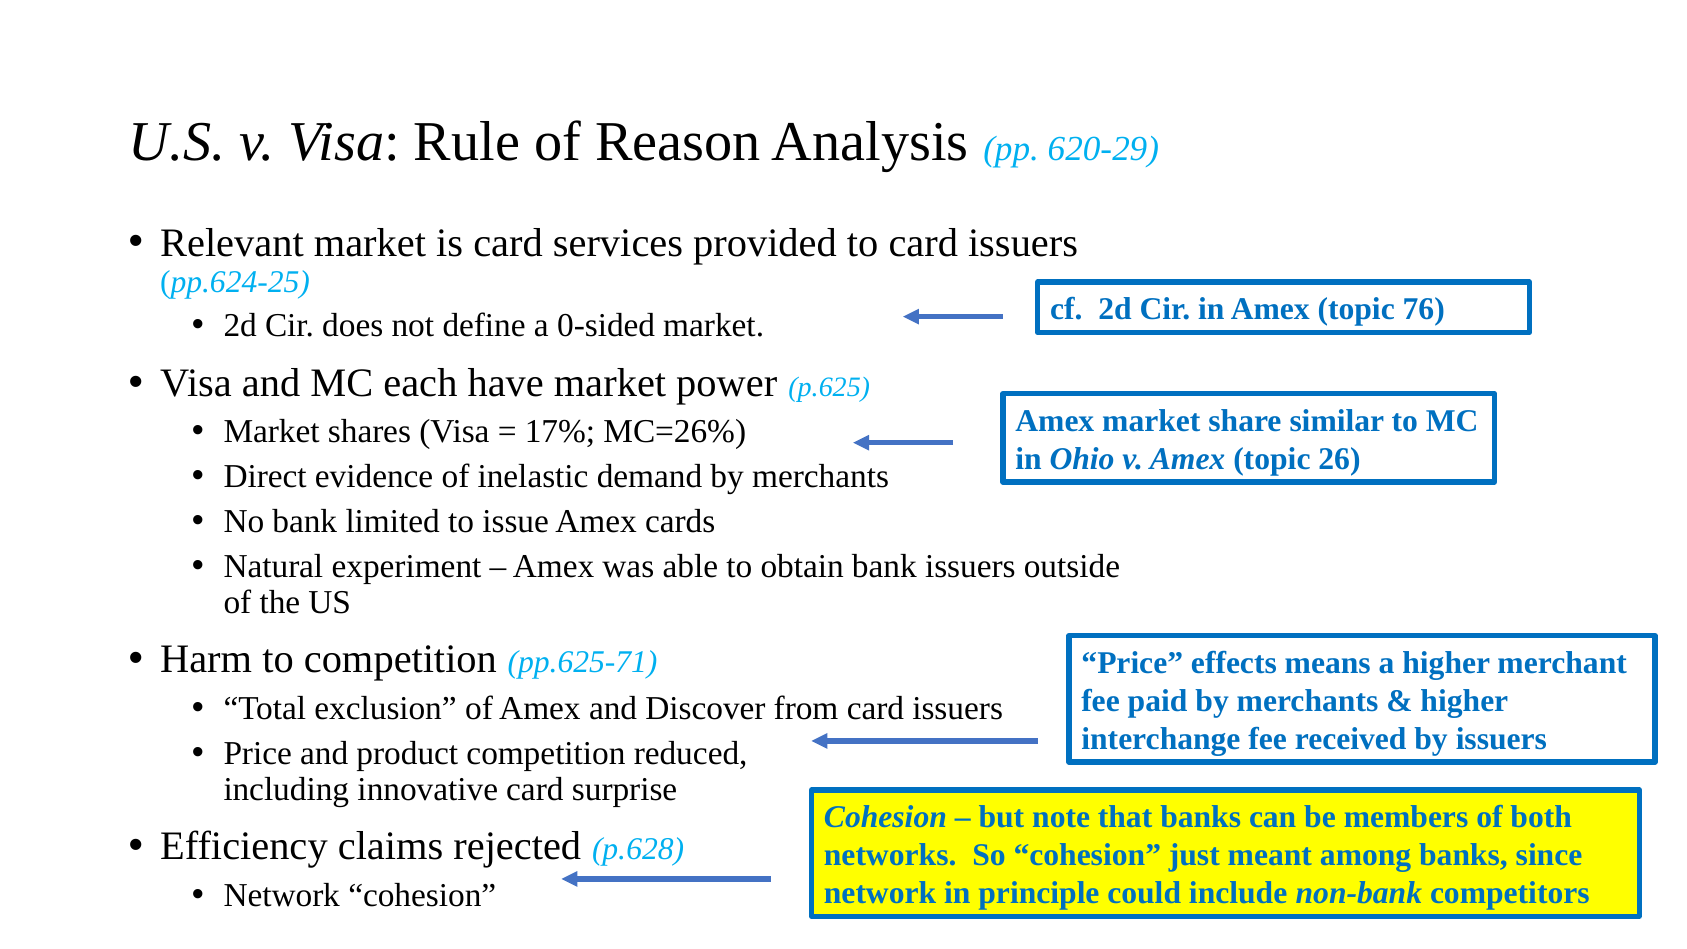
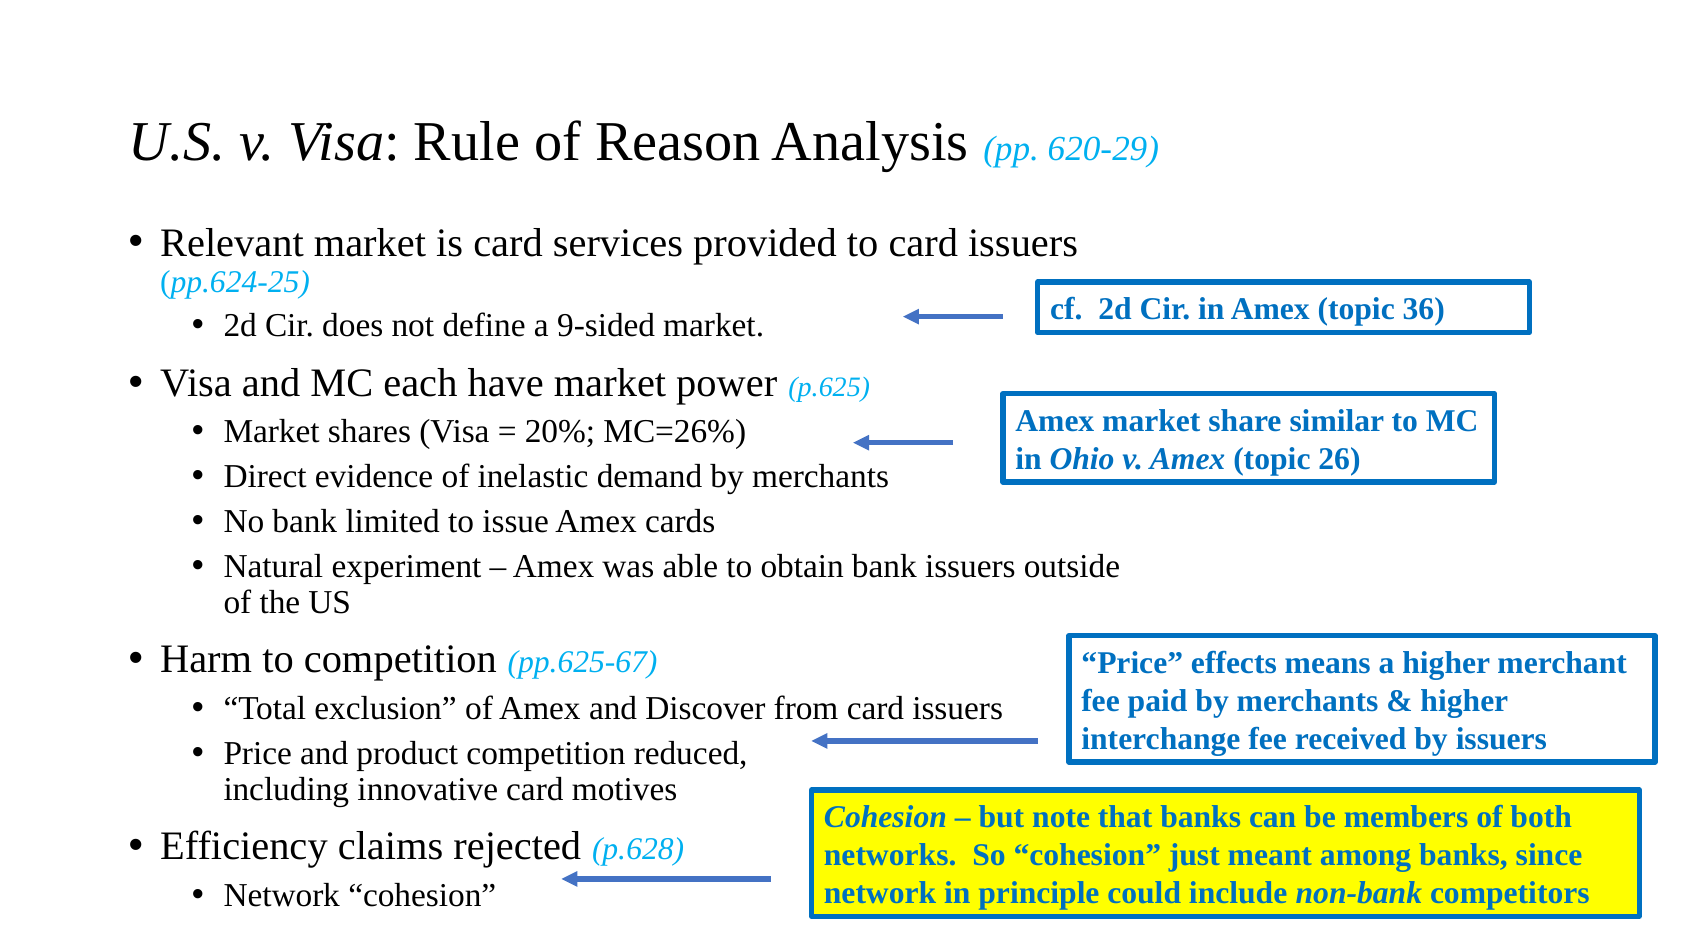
76: 76 -> 36
0-sided: 0-sided -> 9-sided
17%: 17% -> 20%
pp.625-71: pp.625-71 -> pp.625-67
surprise: surprise -> motives
